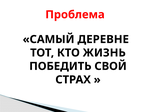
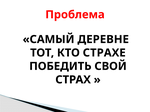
ЖИЗНЬ: ЖИЗНЬ -> СТРАХЕ
